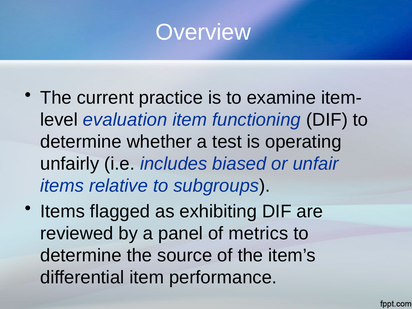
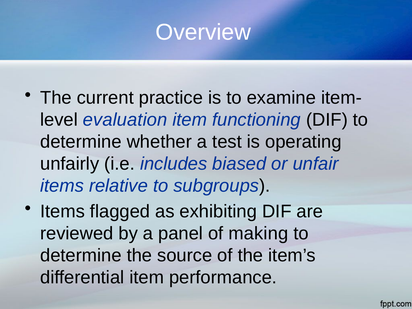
metrics: metrics -> making
